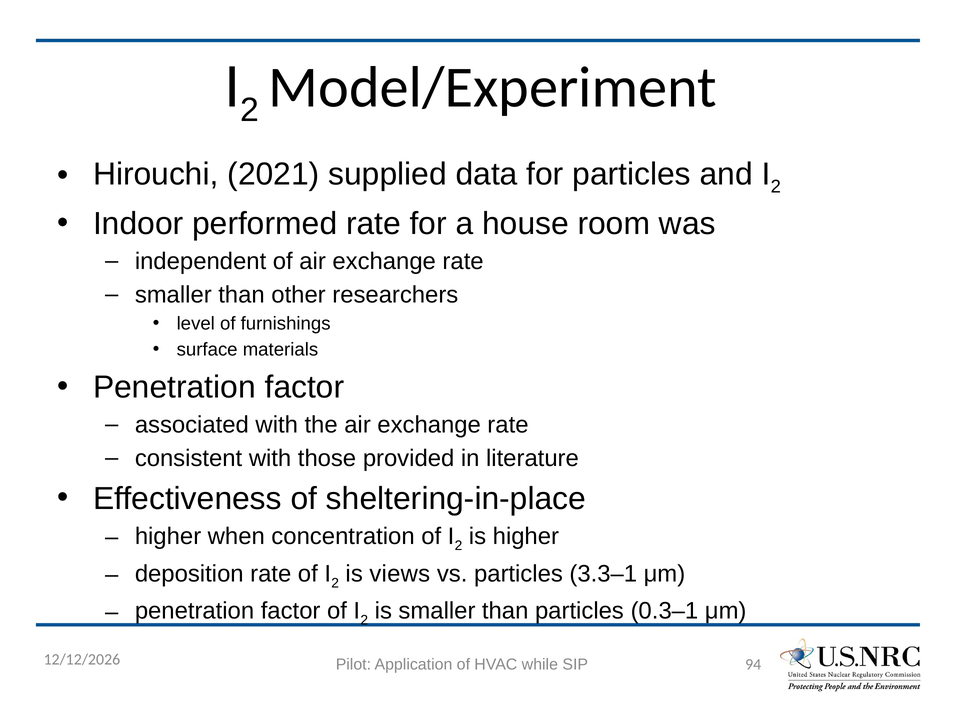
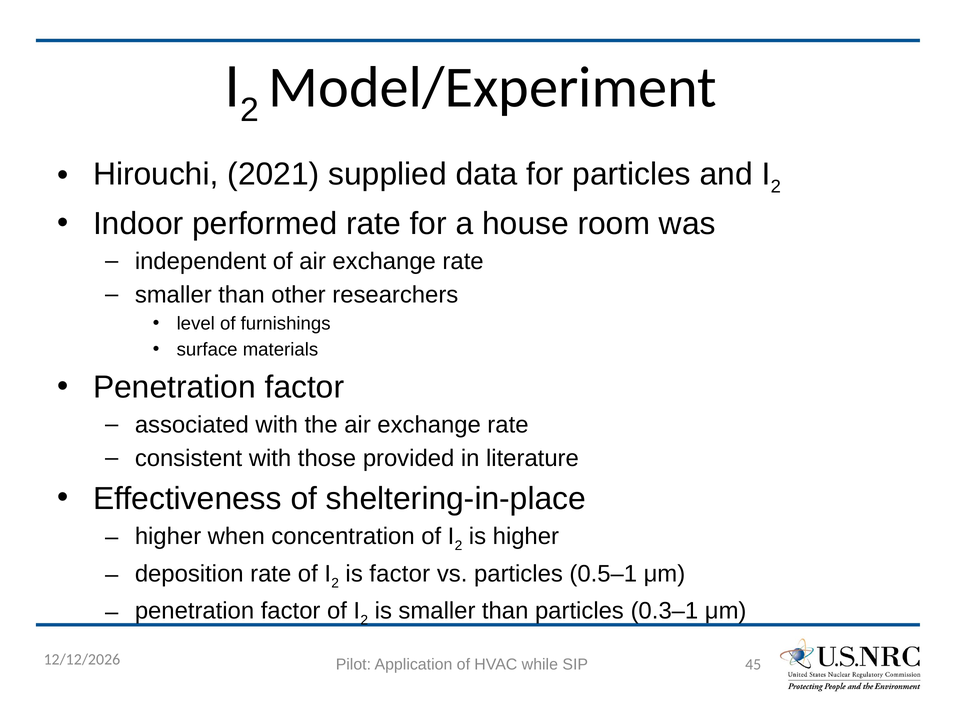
is views: views -> factor
3.3–1: 3.3–1 -> 0.5–1
94: 94 -> 45
